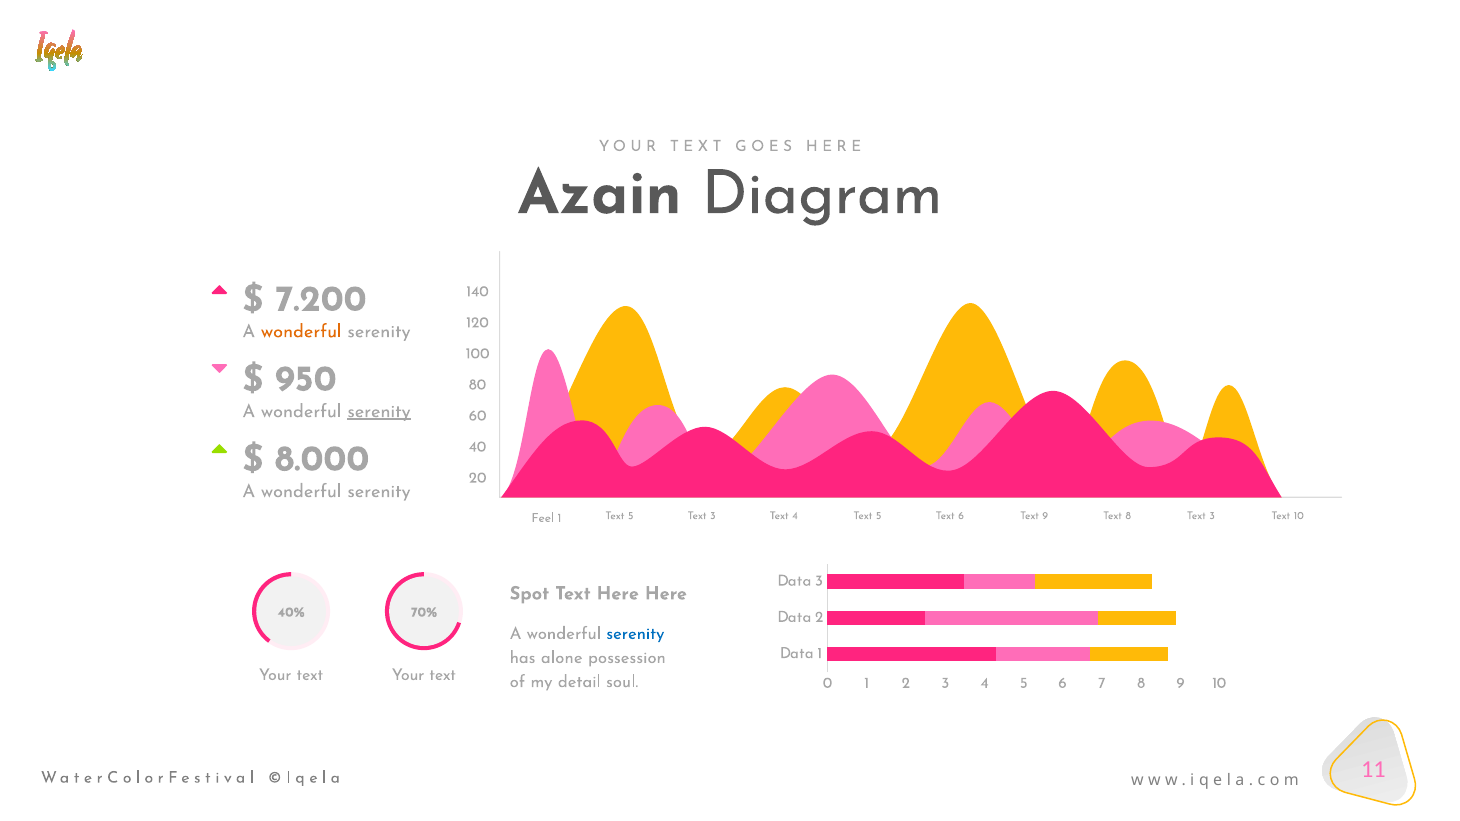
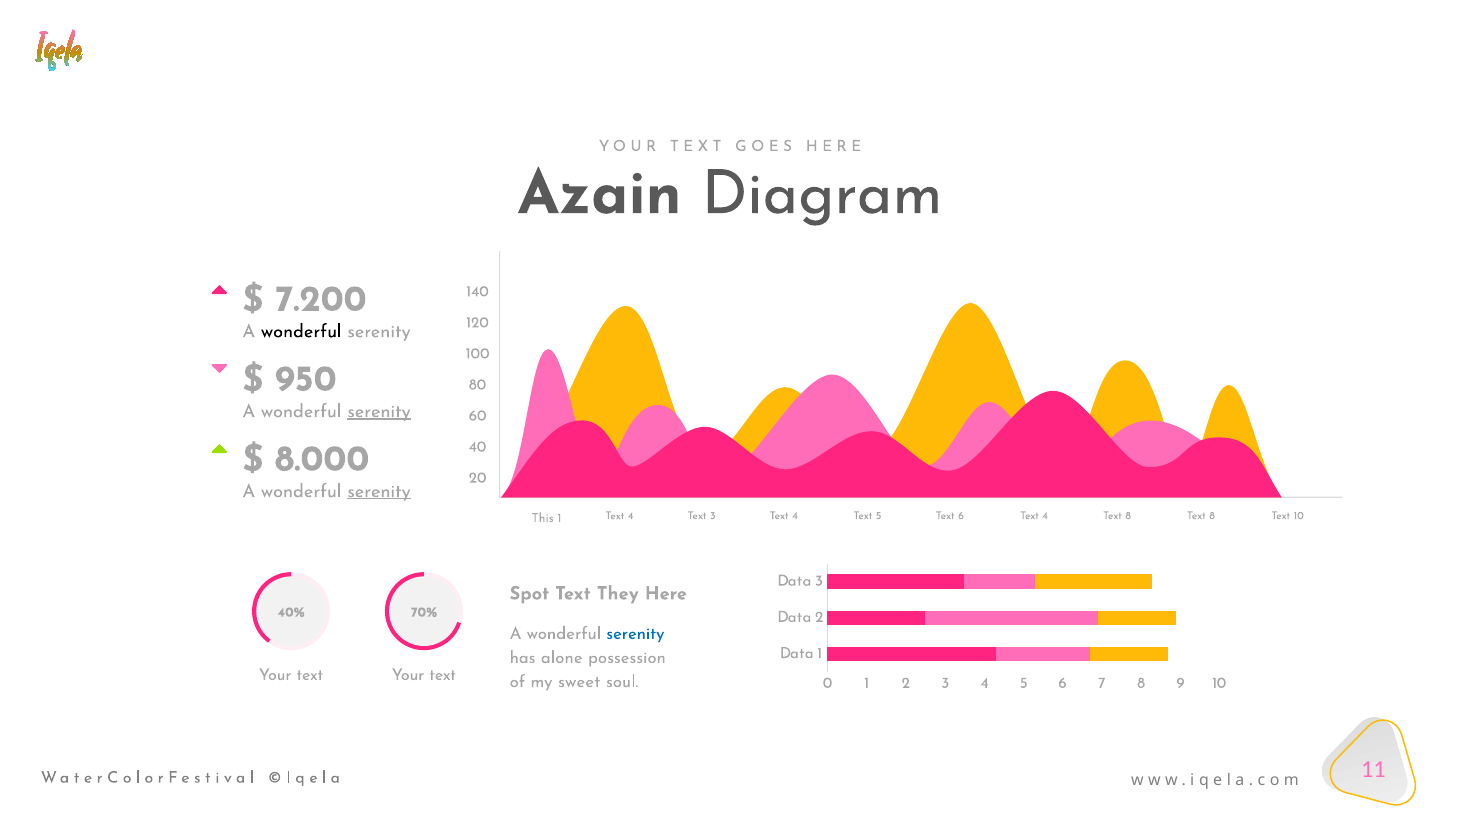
wonderful at (301, 331) colour: orange -> black
serenity at (379, 491) underline: none -> present
6 Text 9: 9 -> 4
8 Text 3: 3 -> 8
Feel: Feel -> This
1 Text 5: 5 -> 4
Text Here: Here -> They
detail: detail -> sweet
